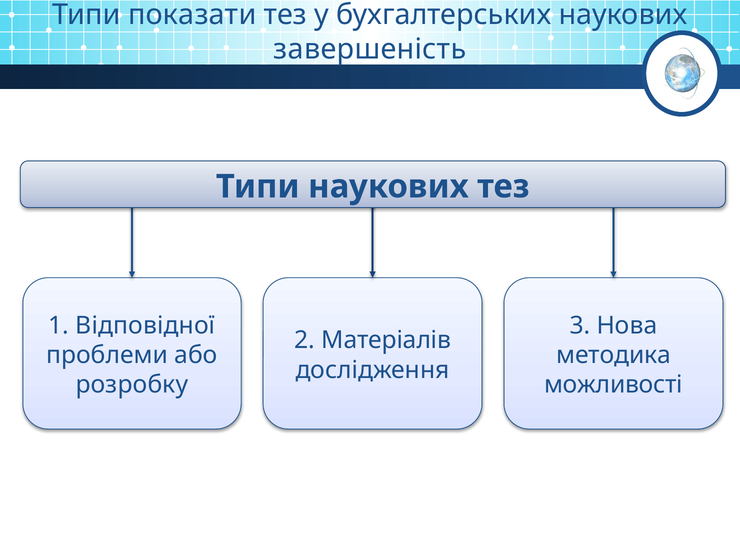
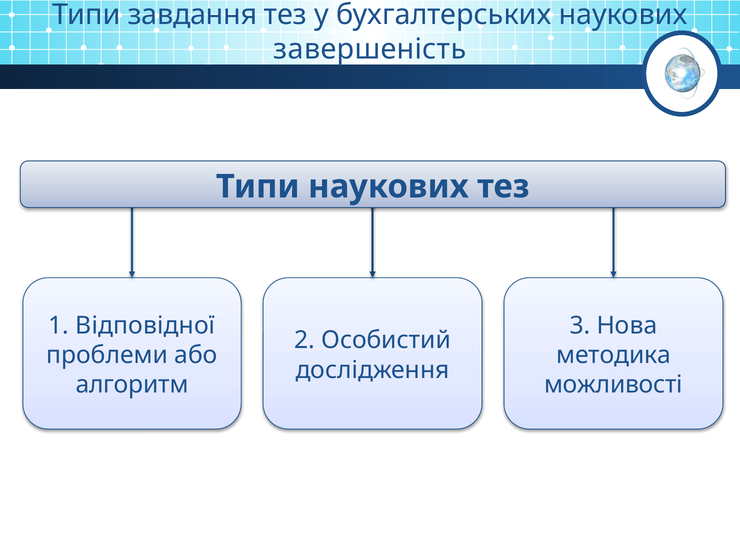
показати: показати -> завдання
Матеріалів: Матеріалів -> Особистий
розробку: розробку -> алгоритм
